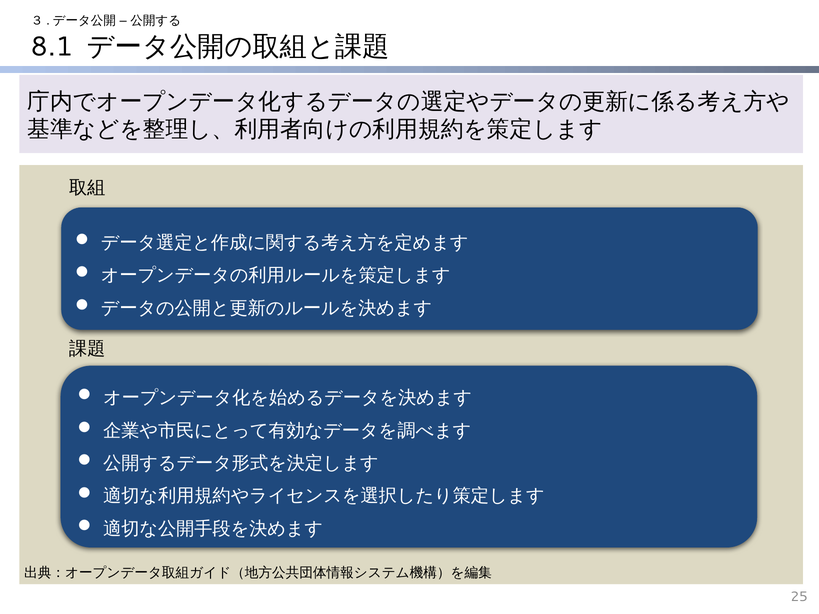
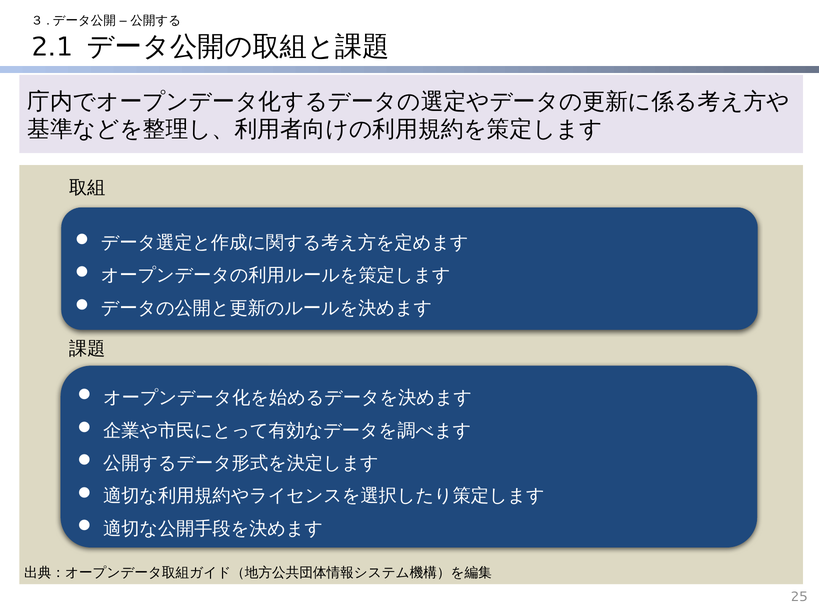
8.1: 8.1 -> 2.1
